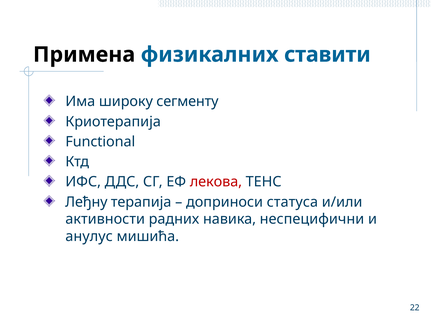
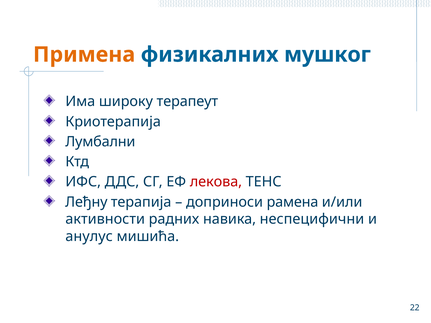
Примена colour: black -> orange
ставити: ставити -> мушког
сегменту: сегменту -> терапеут
Functional: Functional -> Лумбални
статуса: статуса -> рамена
